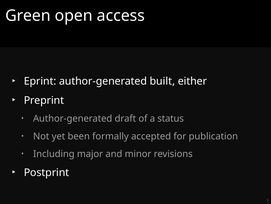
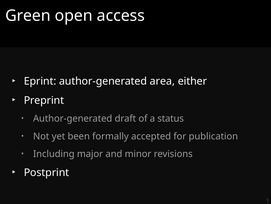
built: built -> area
